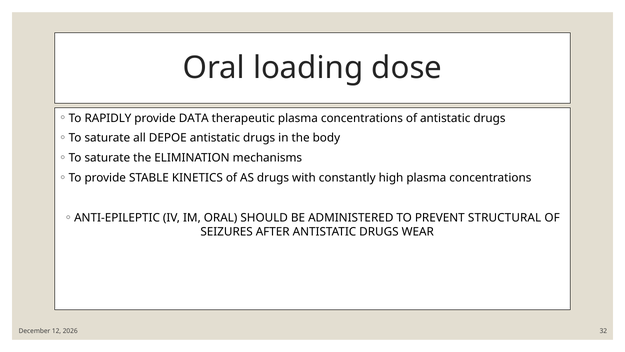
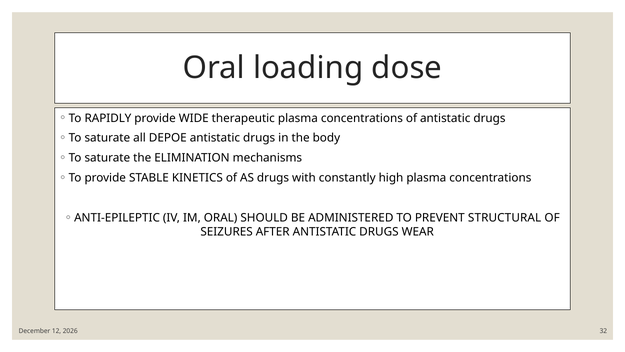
DATA: DATA -> WIDE
